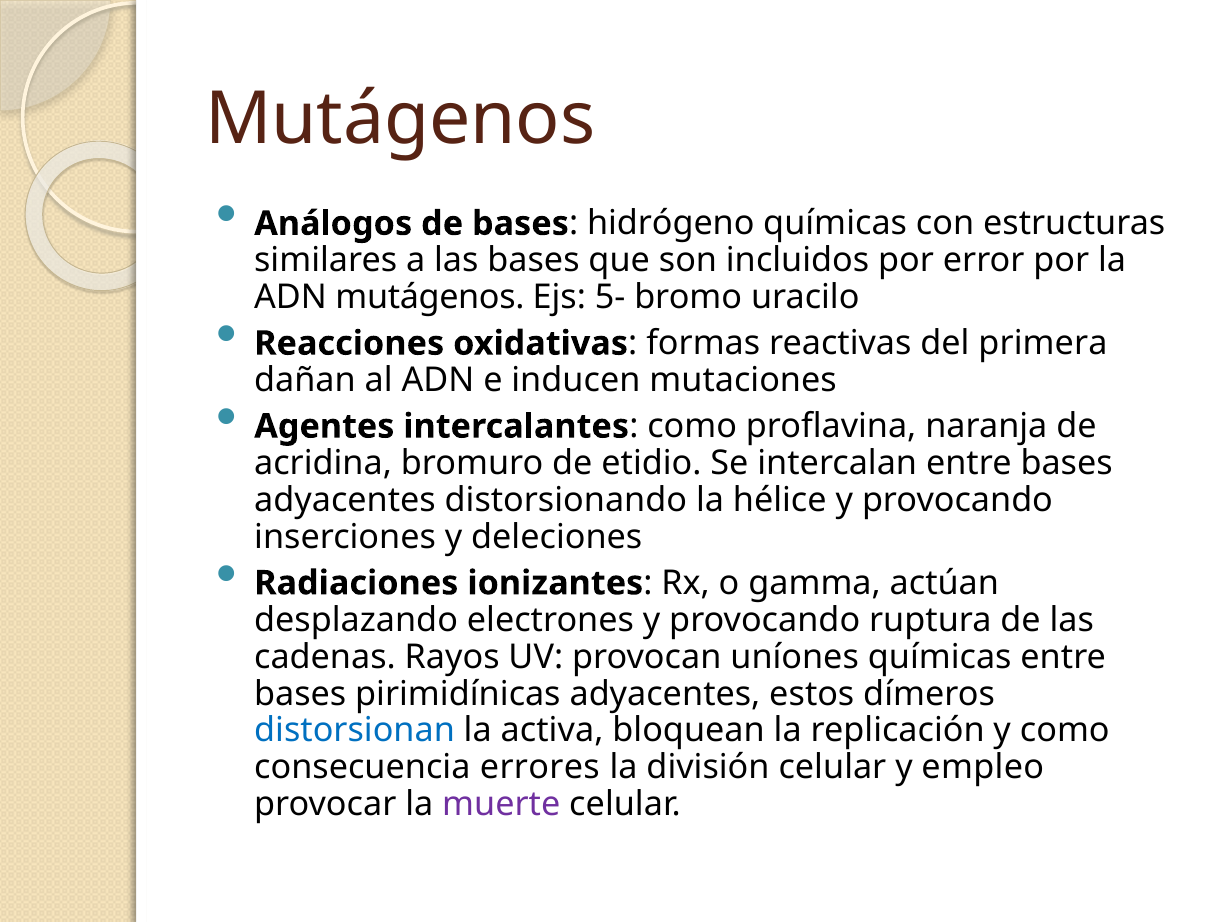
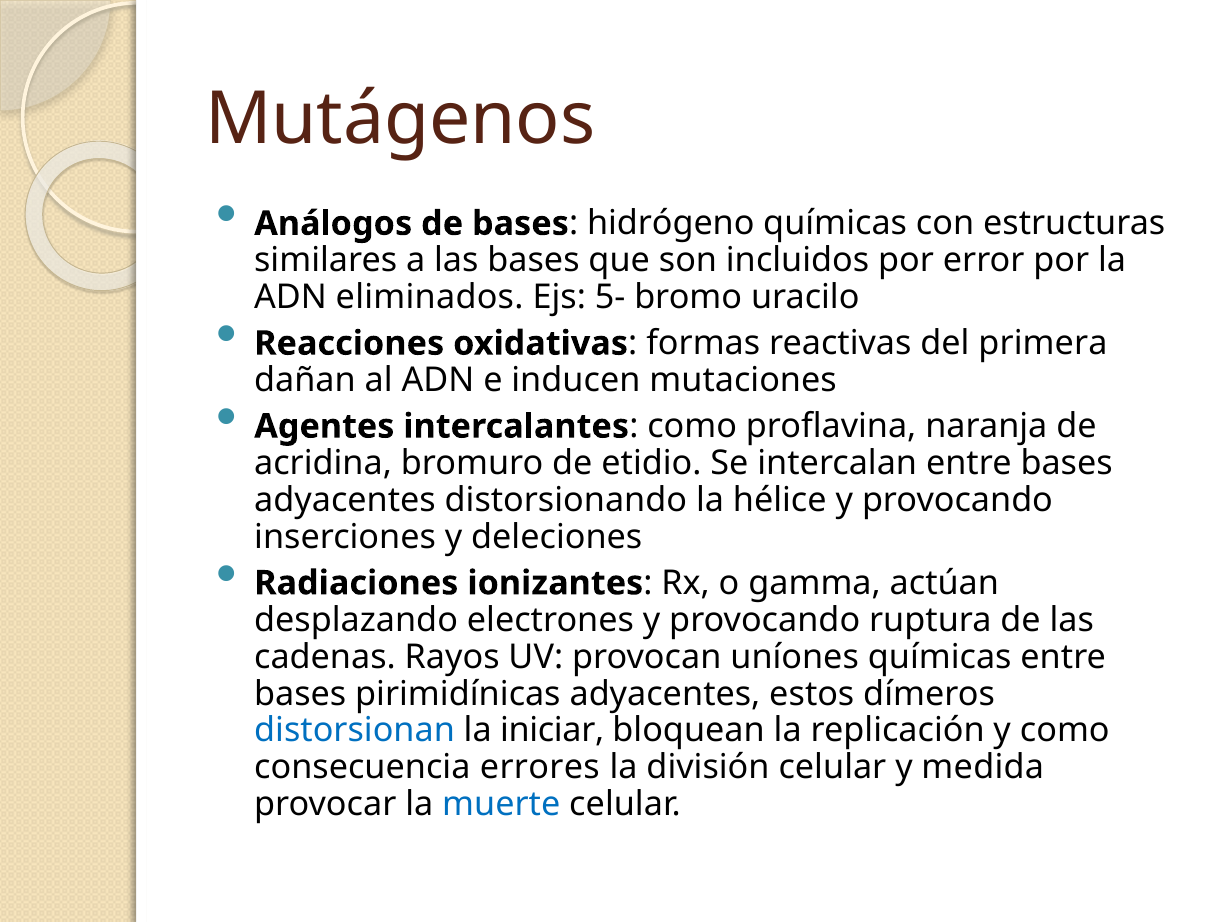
ADN mutágenos: mutágenos -> eliminados
activa: activa -> iniciar
empleo: empleo -> medida
muerte colour: purple -> blue
